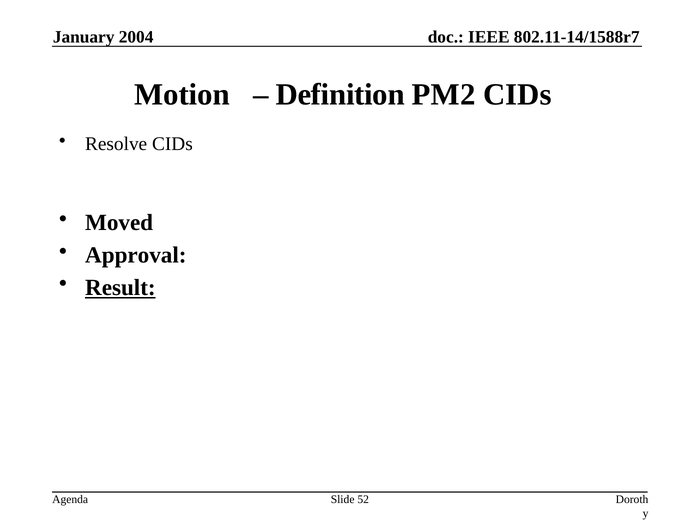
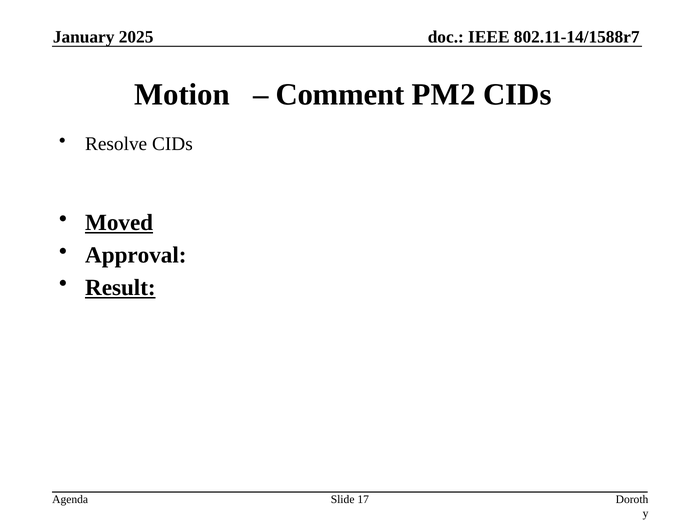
2004: 2004 -> 2025
Definition: Definition -> Comment
Moved underline: none -> present
52: 52 -> 17
